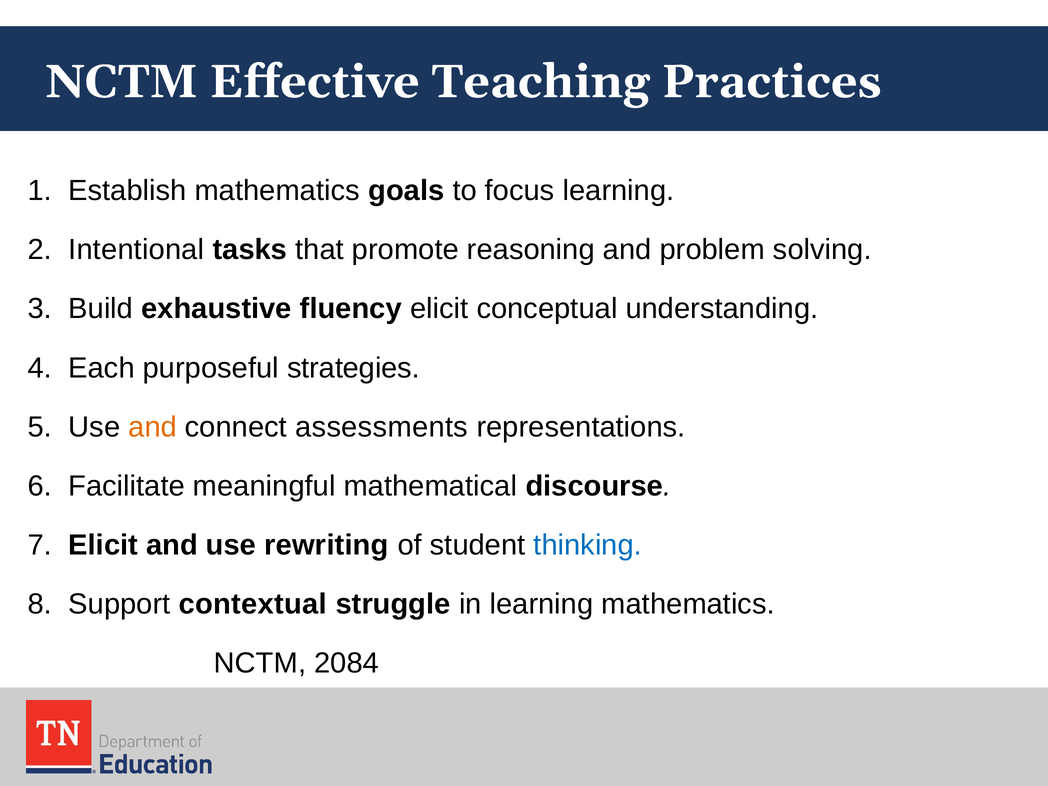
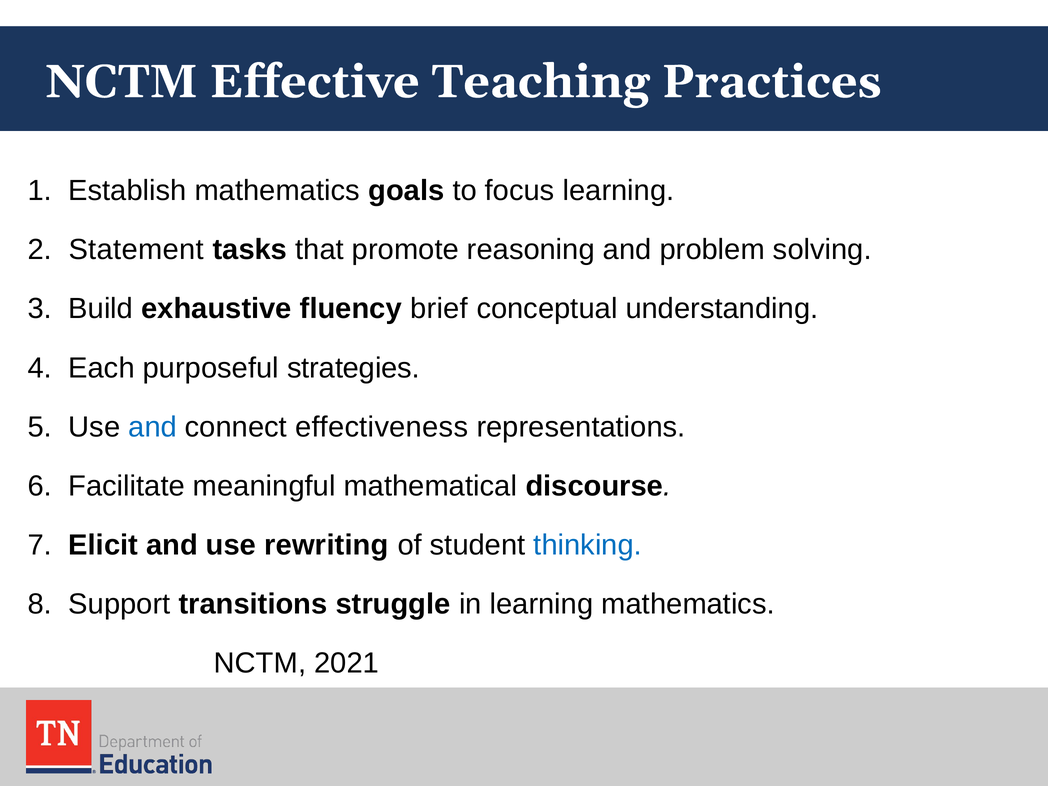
Intentional: Intentional -> Statement
fluency elicit: elicit -> brief
and at (153, 427) colour: orange -> blue
assessments: assessments -> effectiveness
contextual: contextual -> transitions
2084: 2084 -> 2021
